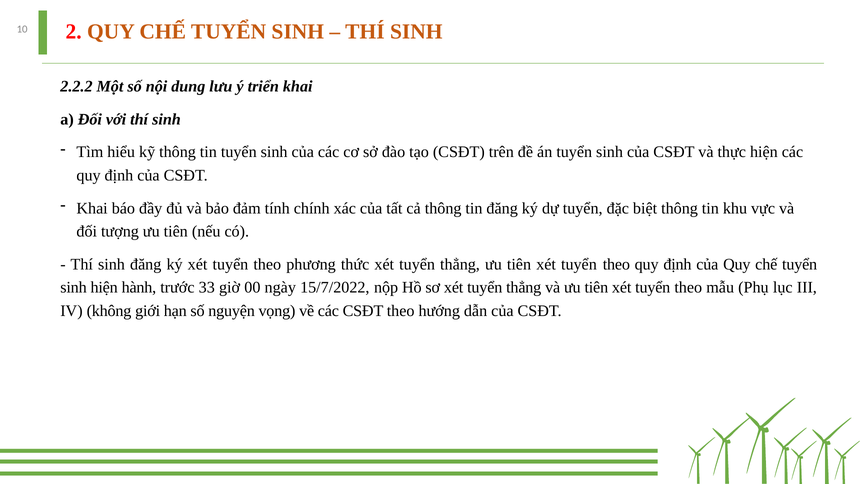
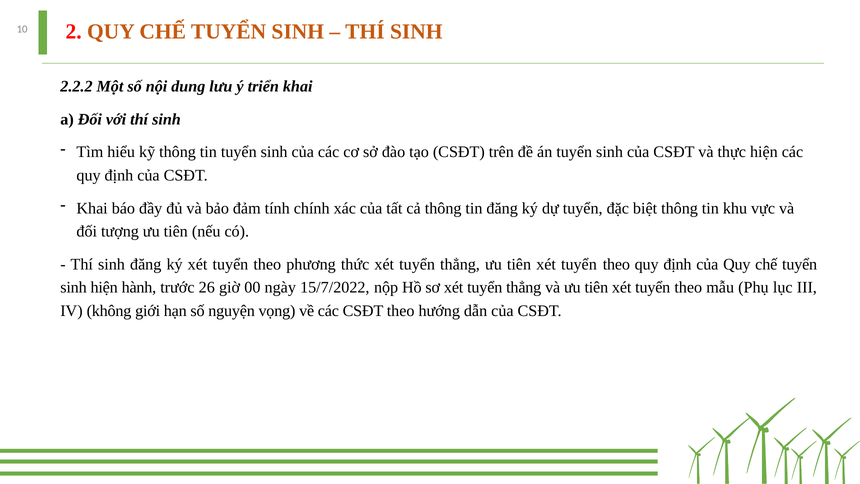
33: 33 -> 26
